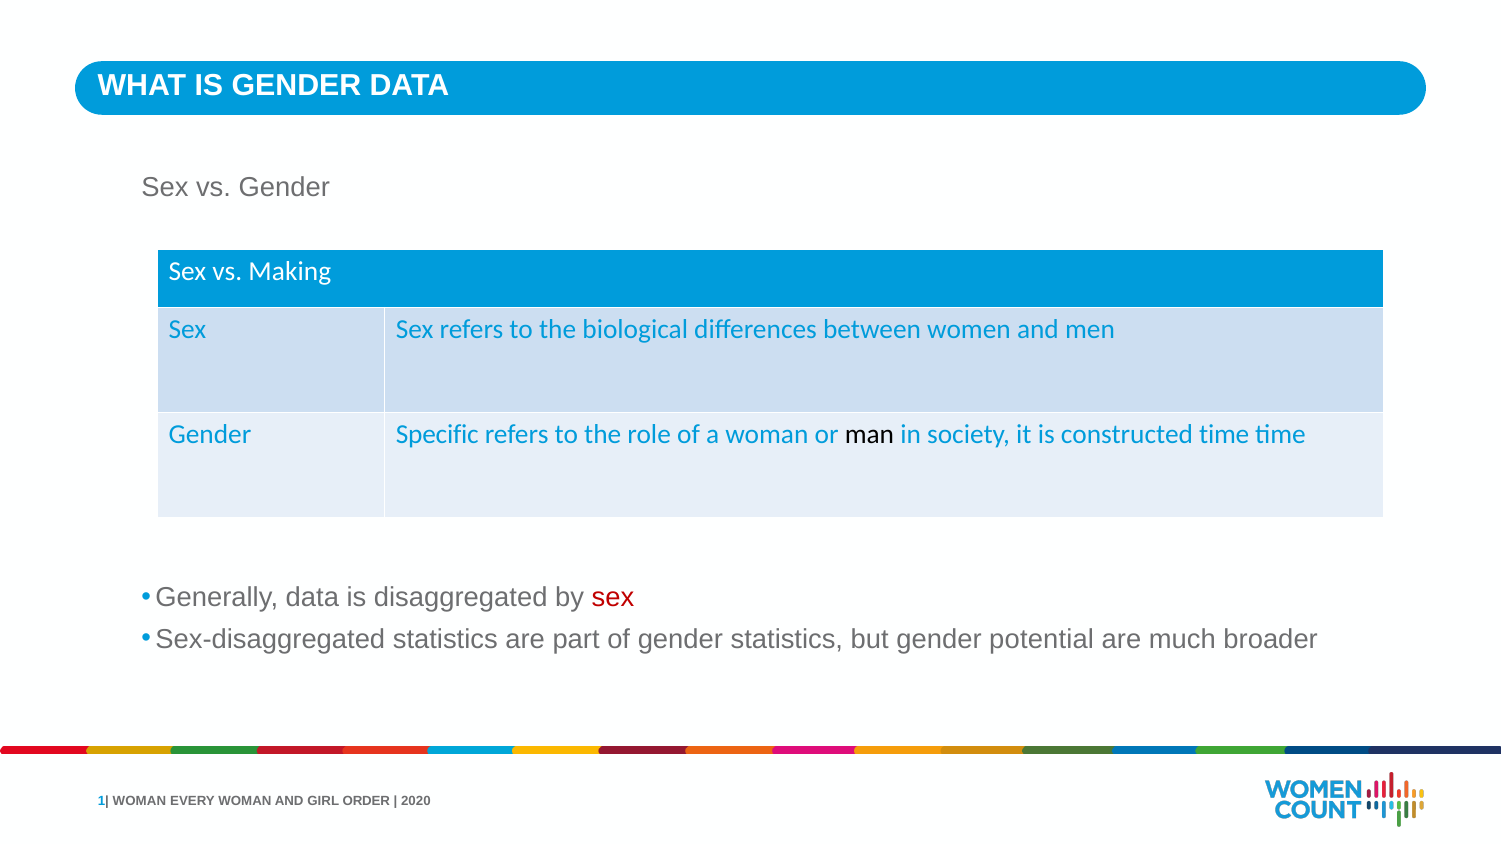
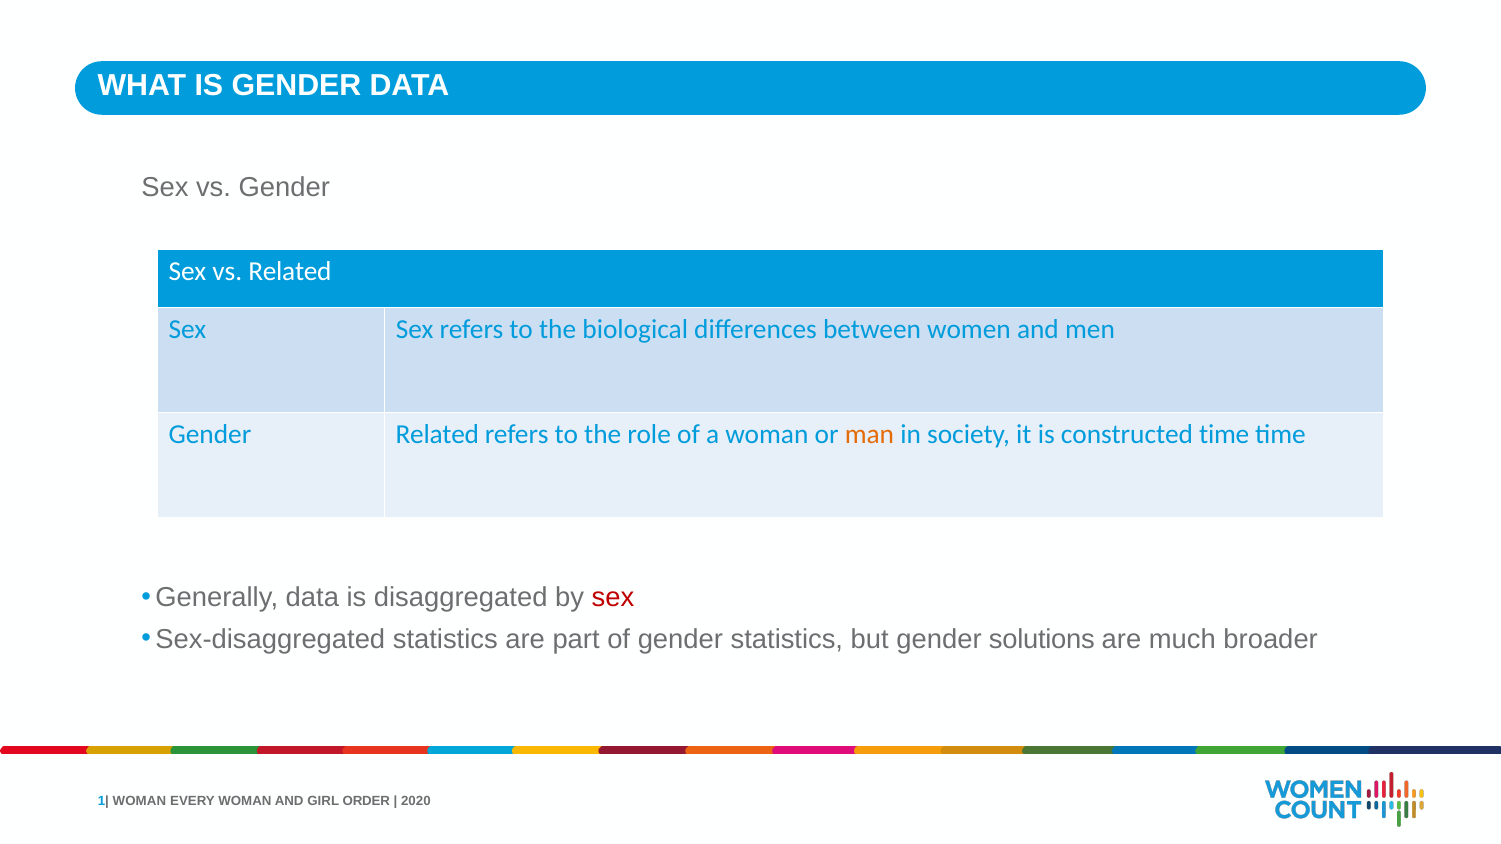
vs Making: Making -> Related
Gender Specific: Specific -> Related
man colour: black -> orange
potential: potential -> solutions
